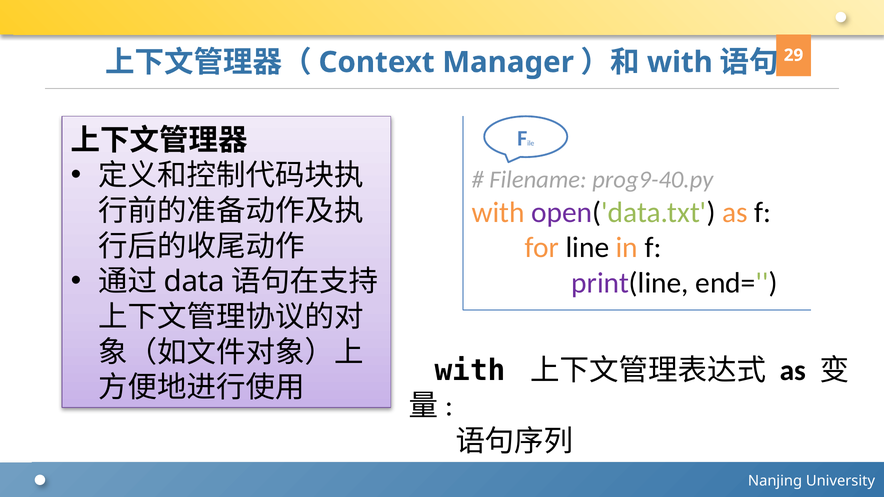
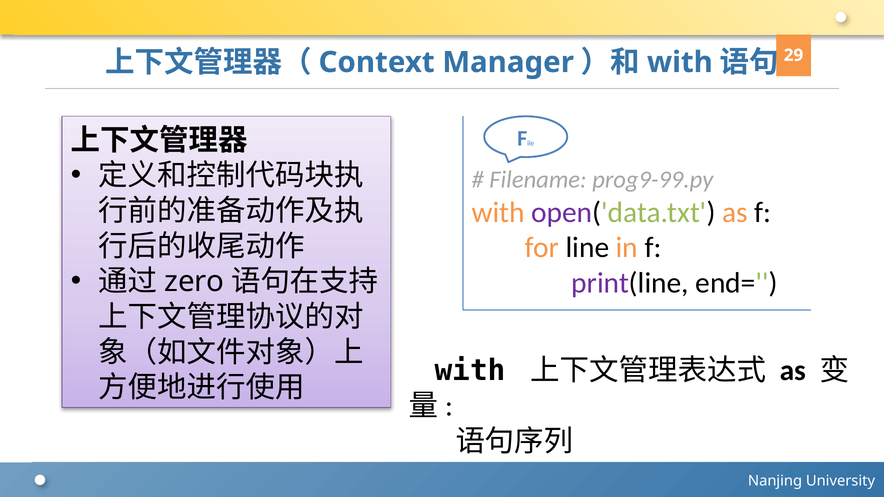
prog9-40.py: prog9-40.py -> prog9-99.py
data: data -> zero
